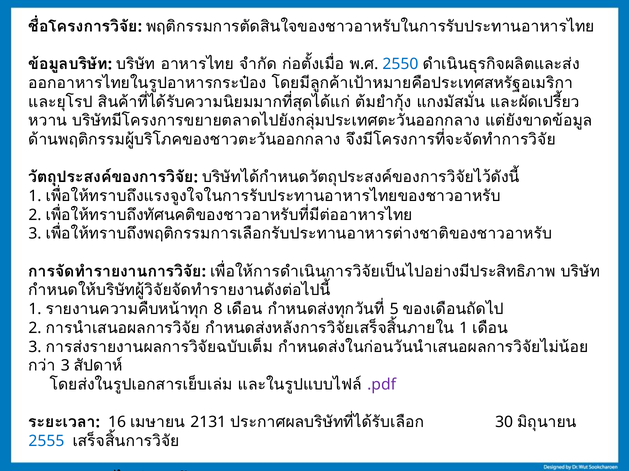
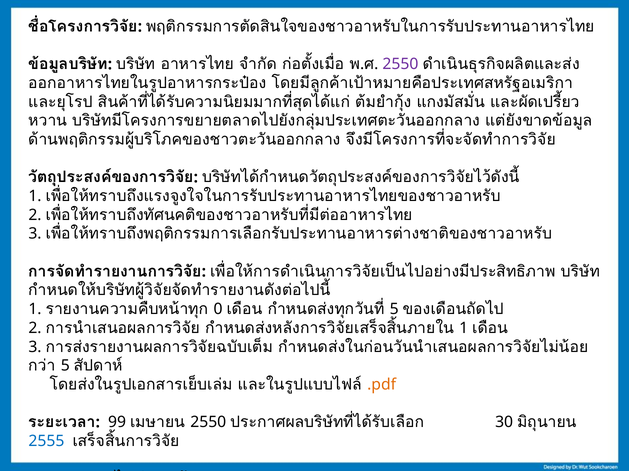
2550 at (400, 64) colour: blue -> purple
8: 8 -> 0
3 at (65, 366): 3 -> 5
.pdf colour: purple -> orange
16: 16 -> 99
2131 at (208, 423): 2131 -> 2550
